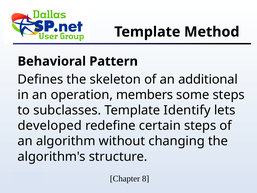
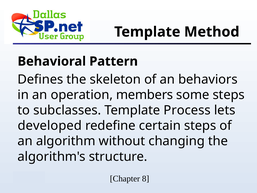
additional: additional -> behaviors
Identify: Identify -> Process
